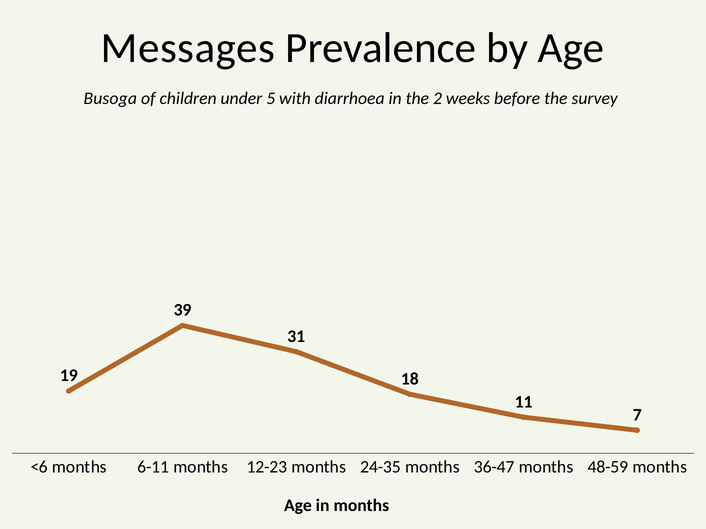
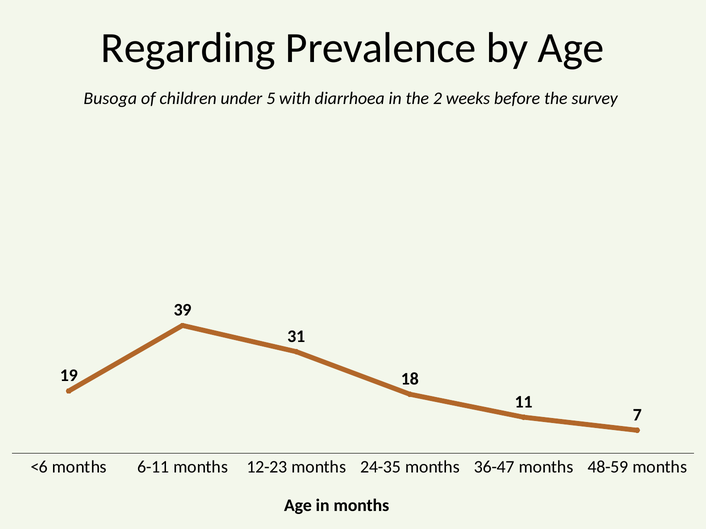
Messages: Messages -> Regarding
